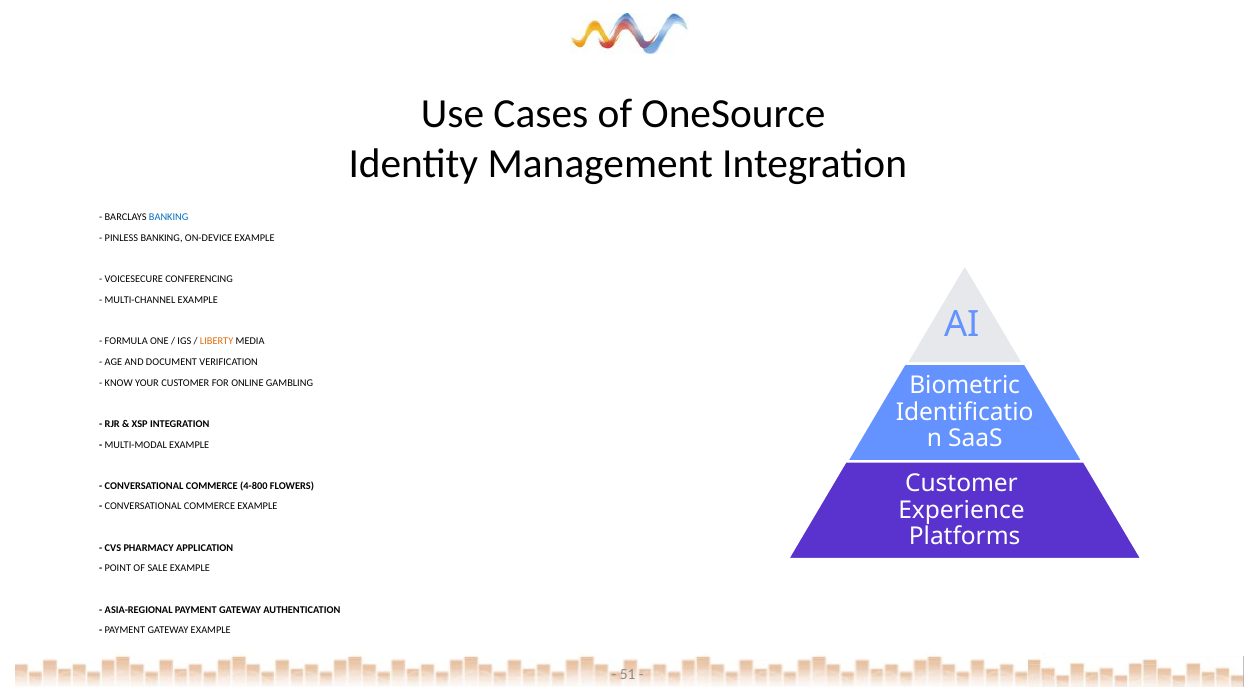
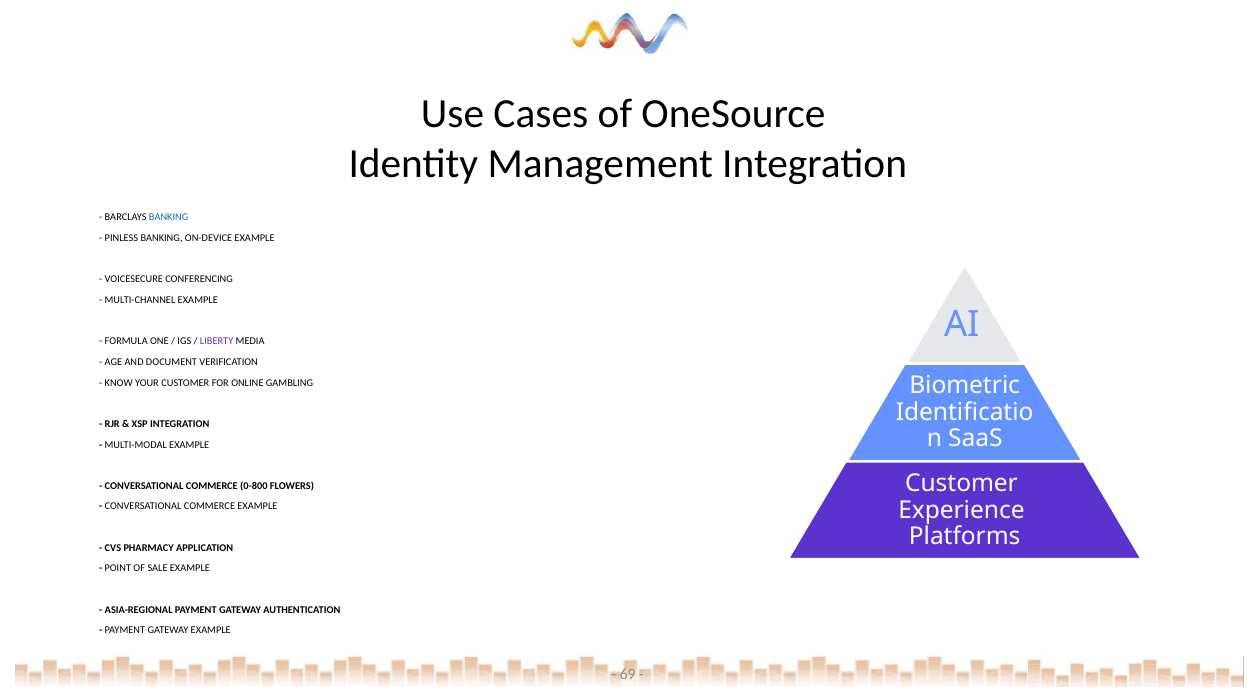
LIBERTY colour: orange -> purple
4-800: 4-800 -> 0-800
51: 51 -> 69
